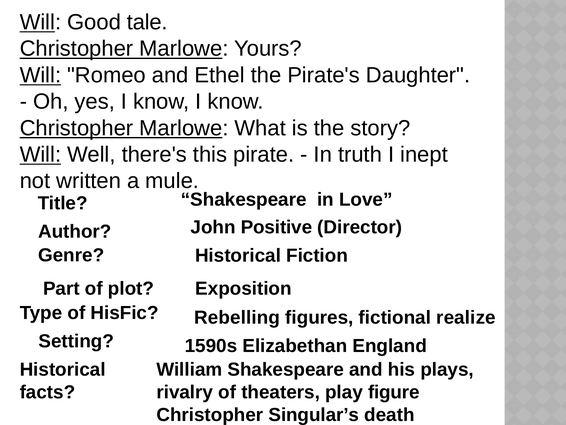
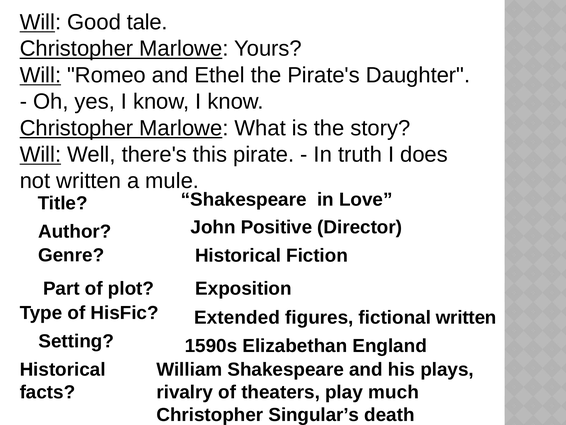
inept: inept -> does
Rebelling: Rebelling -> Extended
fictional realize: realize -> written
figure: figure -> much
